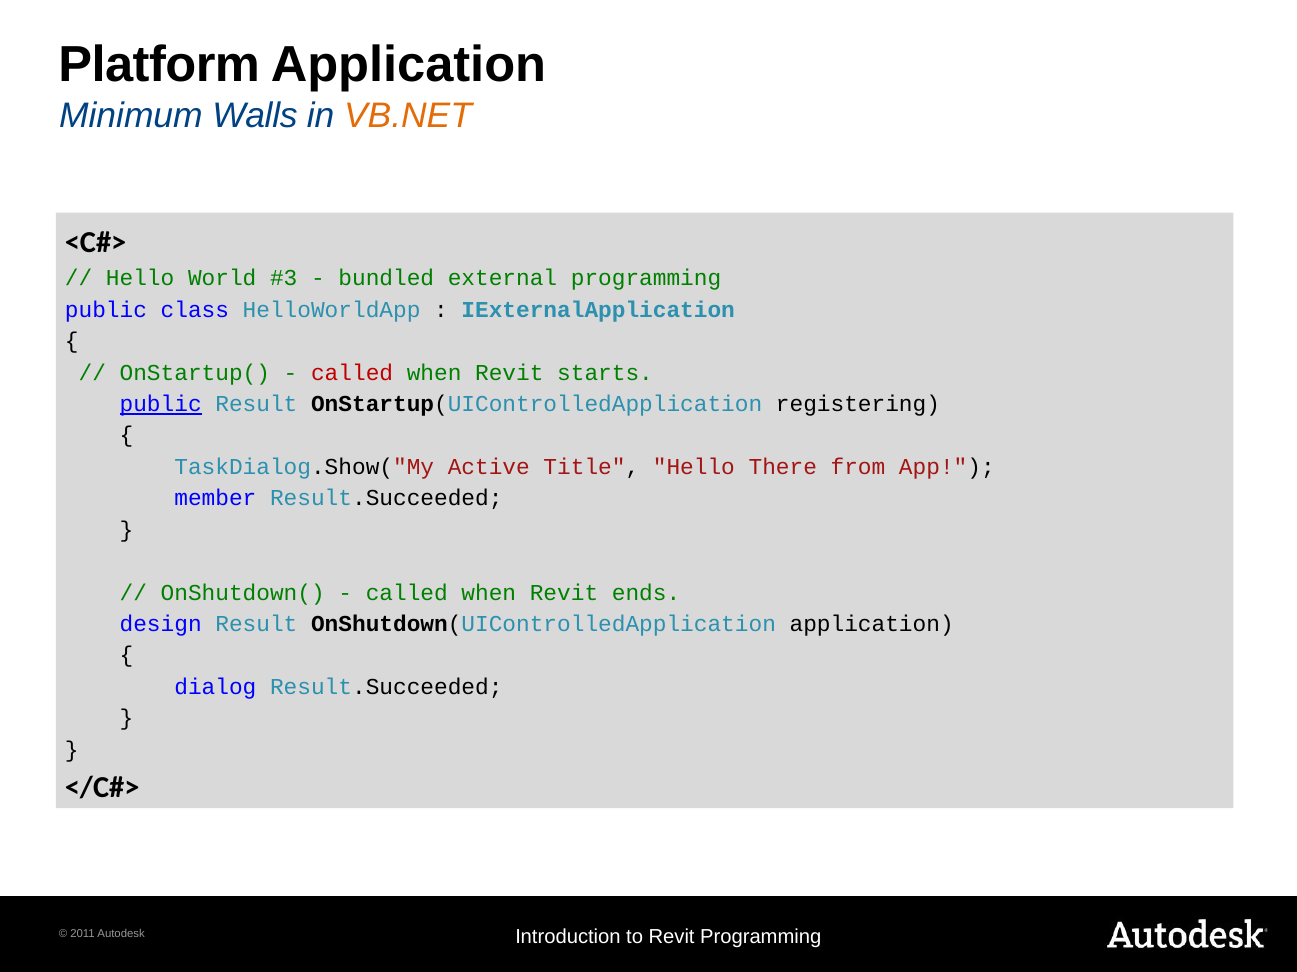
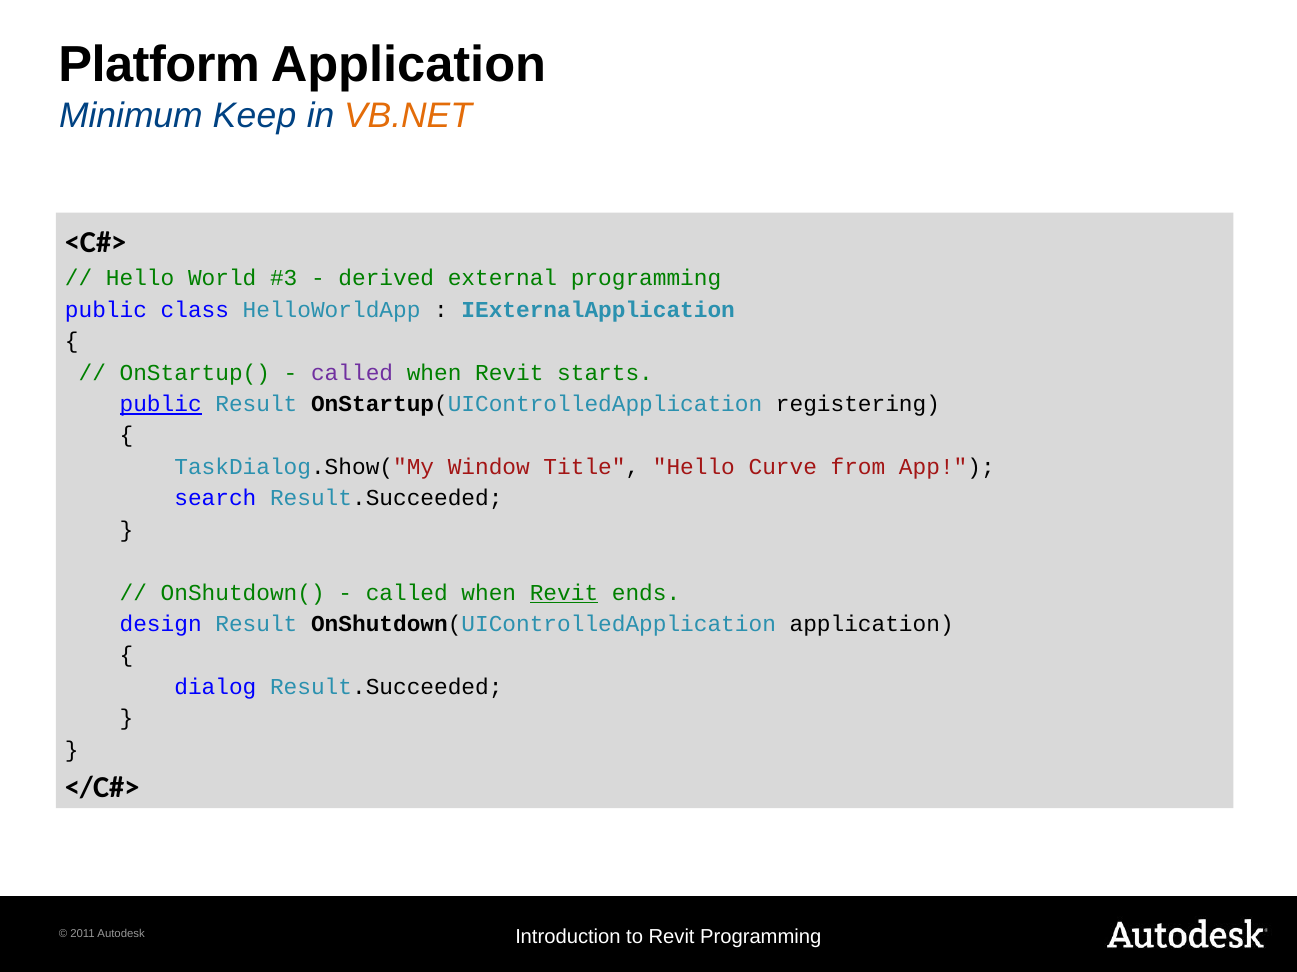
Walls: Walls -> Keep
bundled: bundled -> derived
called at (352, 373) colour: red -> purple
Active: Active -> Window
There: There -> Curve
member: member -> search
Revit at (564, 593) underline: none -> present
